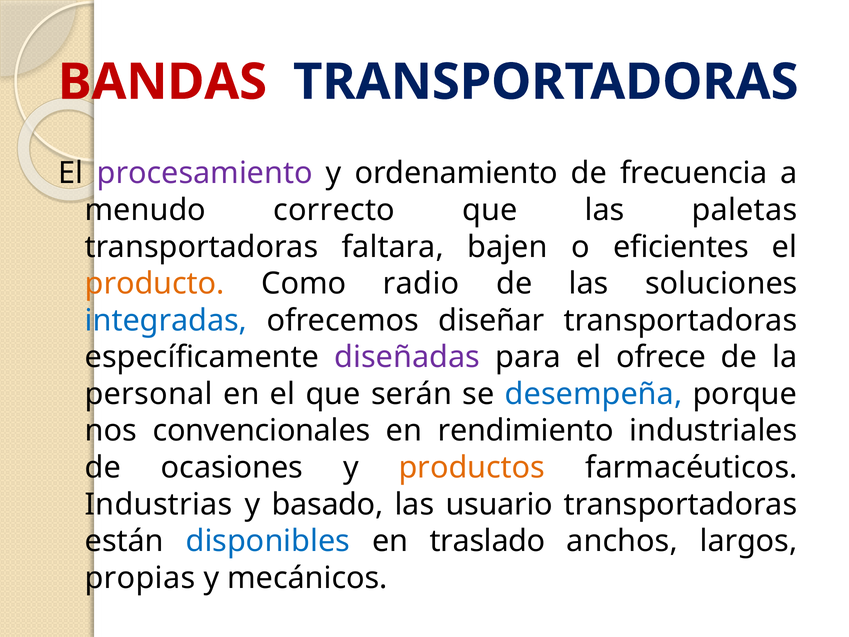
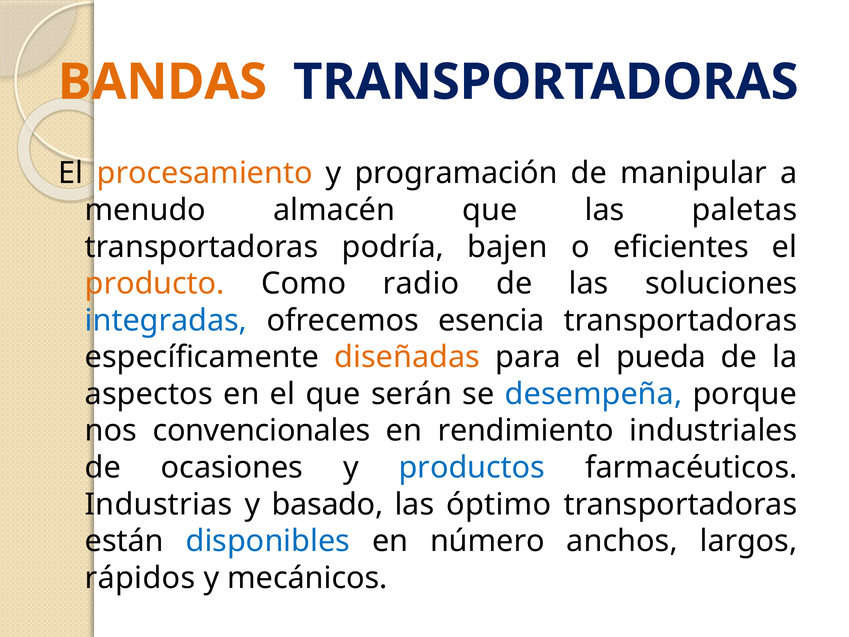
BANDAS colour: red -> orange
procesamiento colour: purple -> orange
ordenamiento: ordenamiento -> programación
frecuencia: frecuencia -> manipular
correcto: correcto -> almacén
faltara: faltara -> podría
diseñar: diseñar -> esencia
diseñadas colour: purple -> orange
ofrece: ofrece -> pueda
personal: personal -> aspectos
productos colour: orange -> blue
usuario: usuario -> óptimo
traslado: traslado -> número
propias: propias -> rápidos
